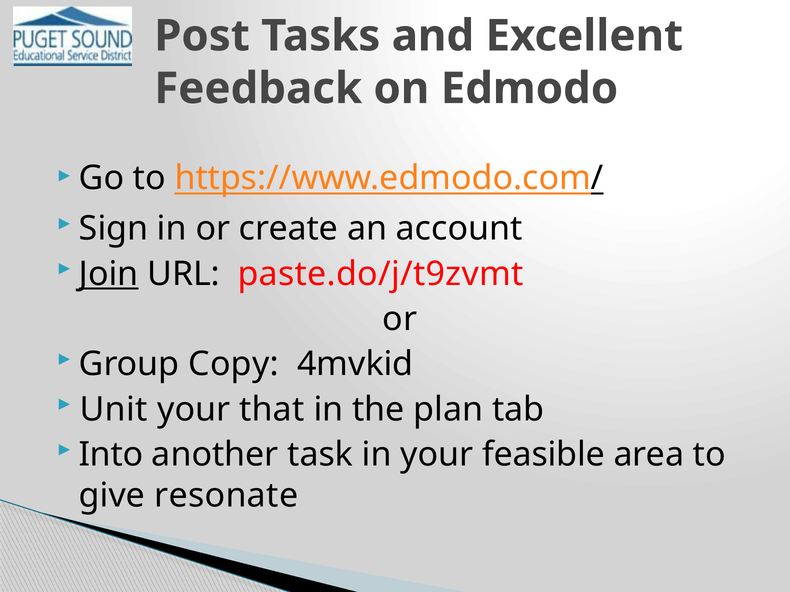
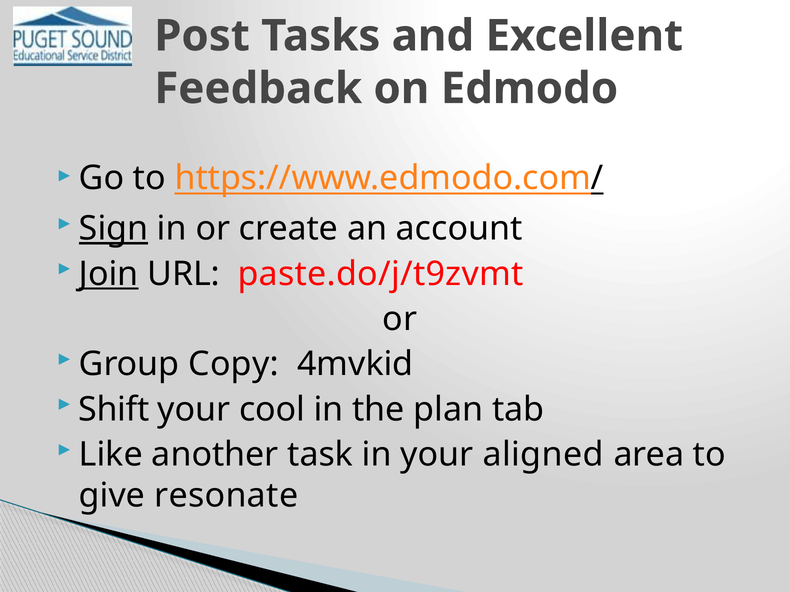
Sign underline: none -> present
Unit: Unit -> Shift
that: that -> cool
Into: Into -> Like
feasible: feasible -> aligned
